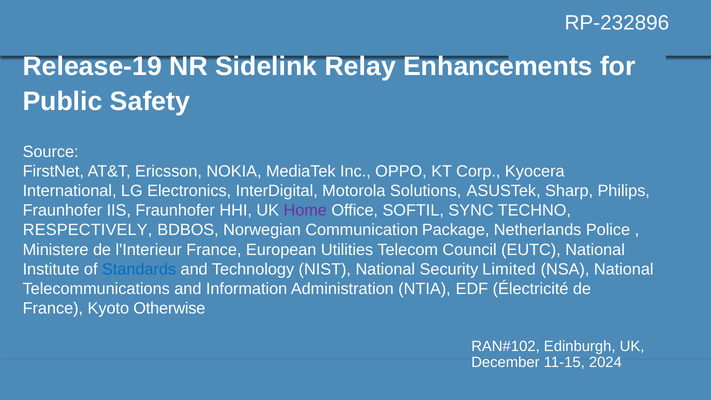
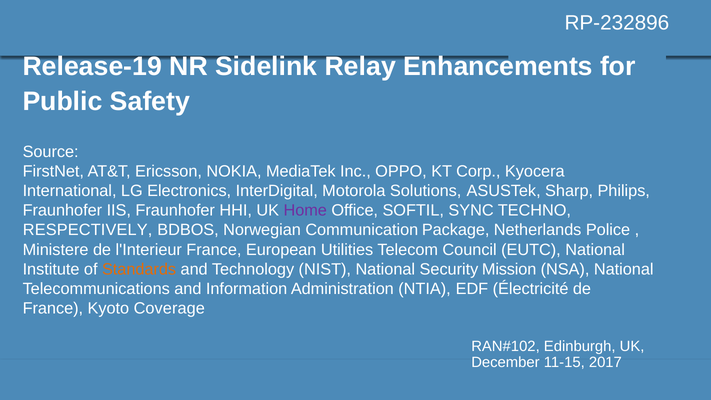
Standards colour: blue -> orange
Limited: Limited -> Mission
Otherwise: Otherwise -> Coverage
2024: 2024 -> 2017
